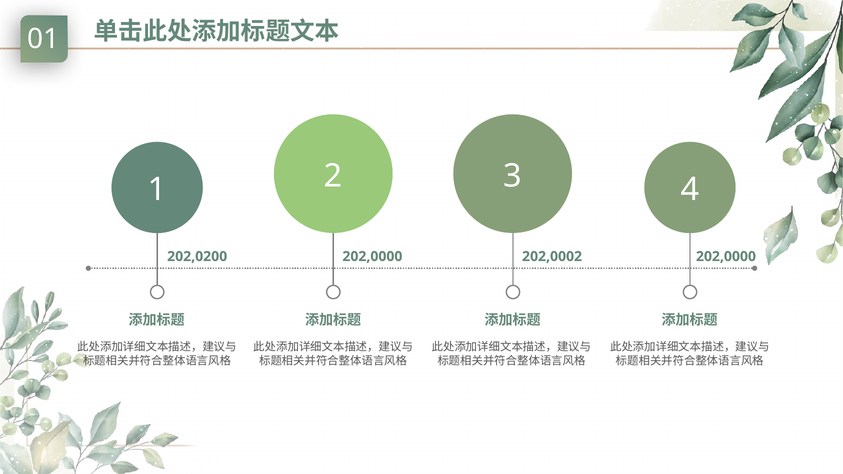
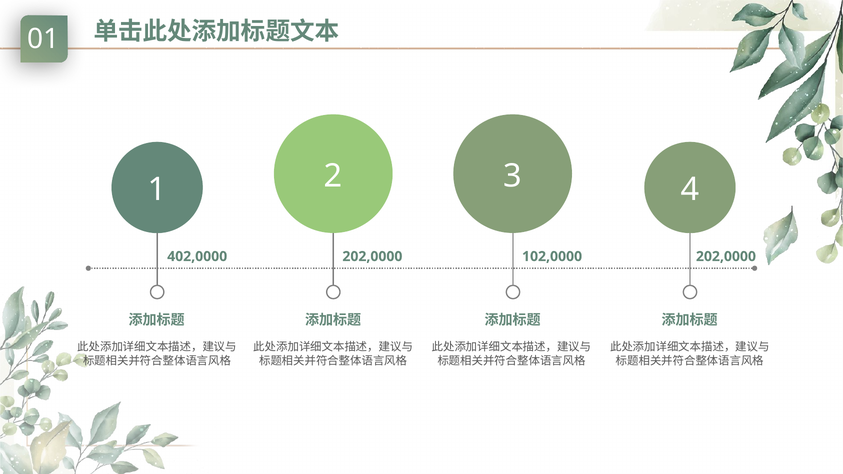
202,0200: 202,0200 -> 402,0000
202,0002: 202,0002 -> 102,0000
